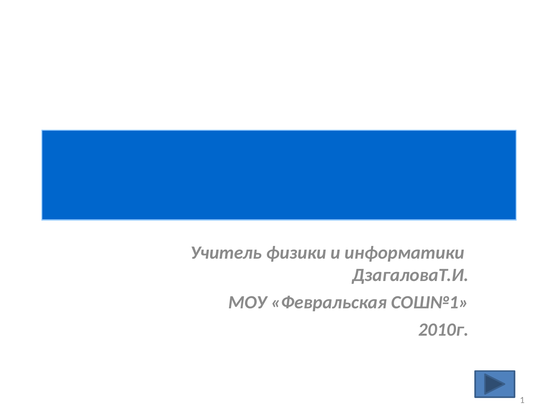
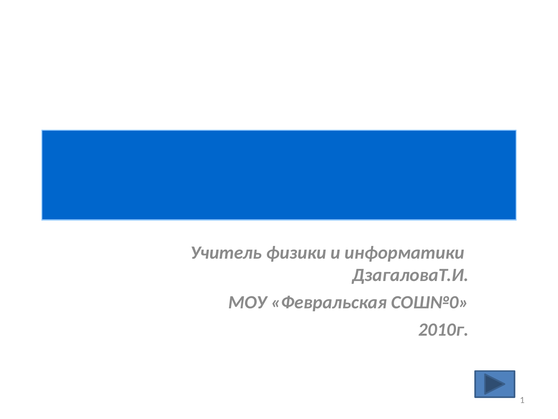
СОШ№1: СОШ№1 -> СОШ№0
